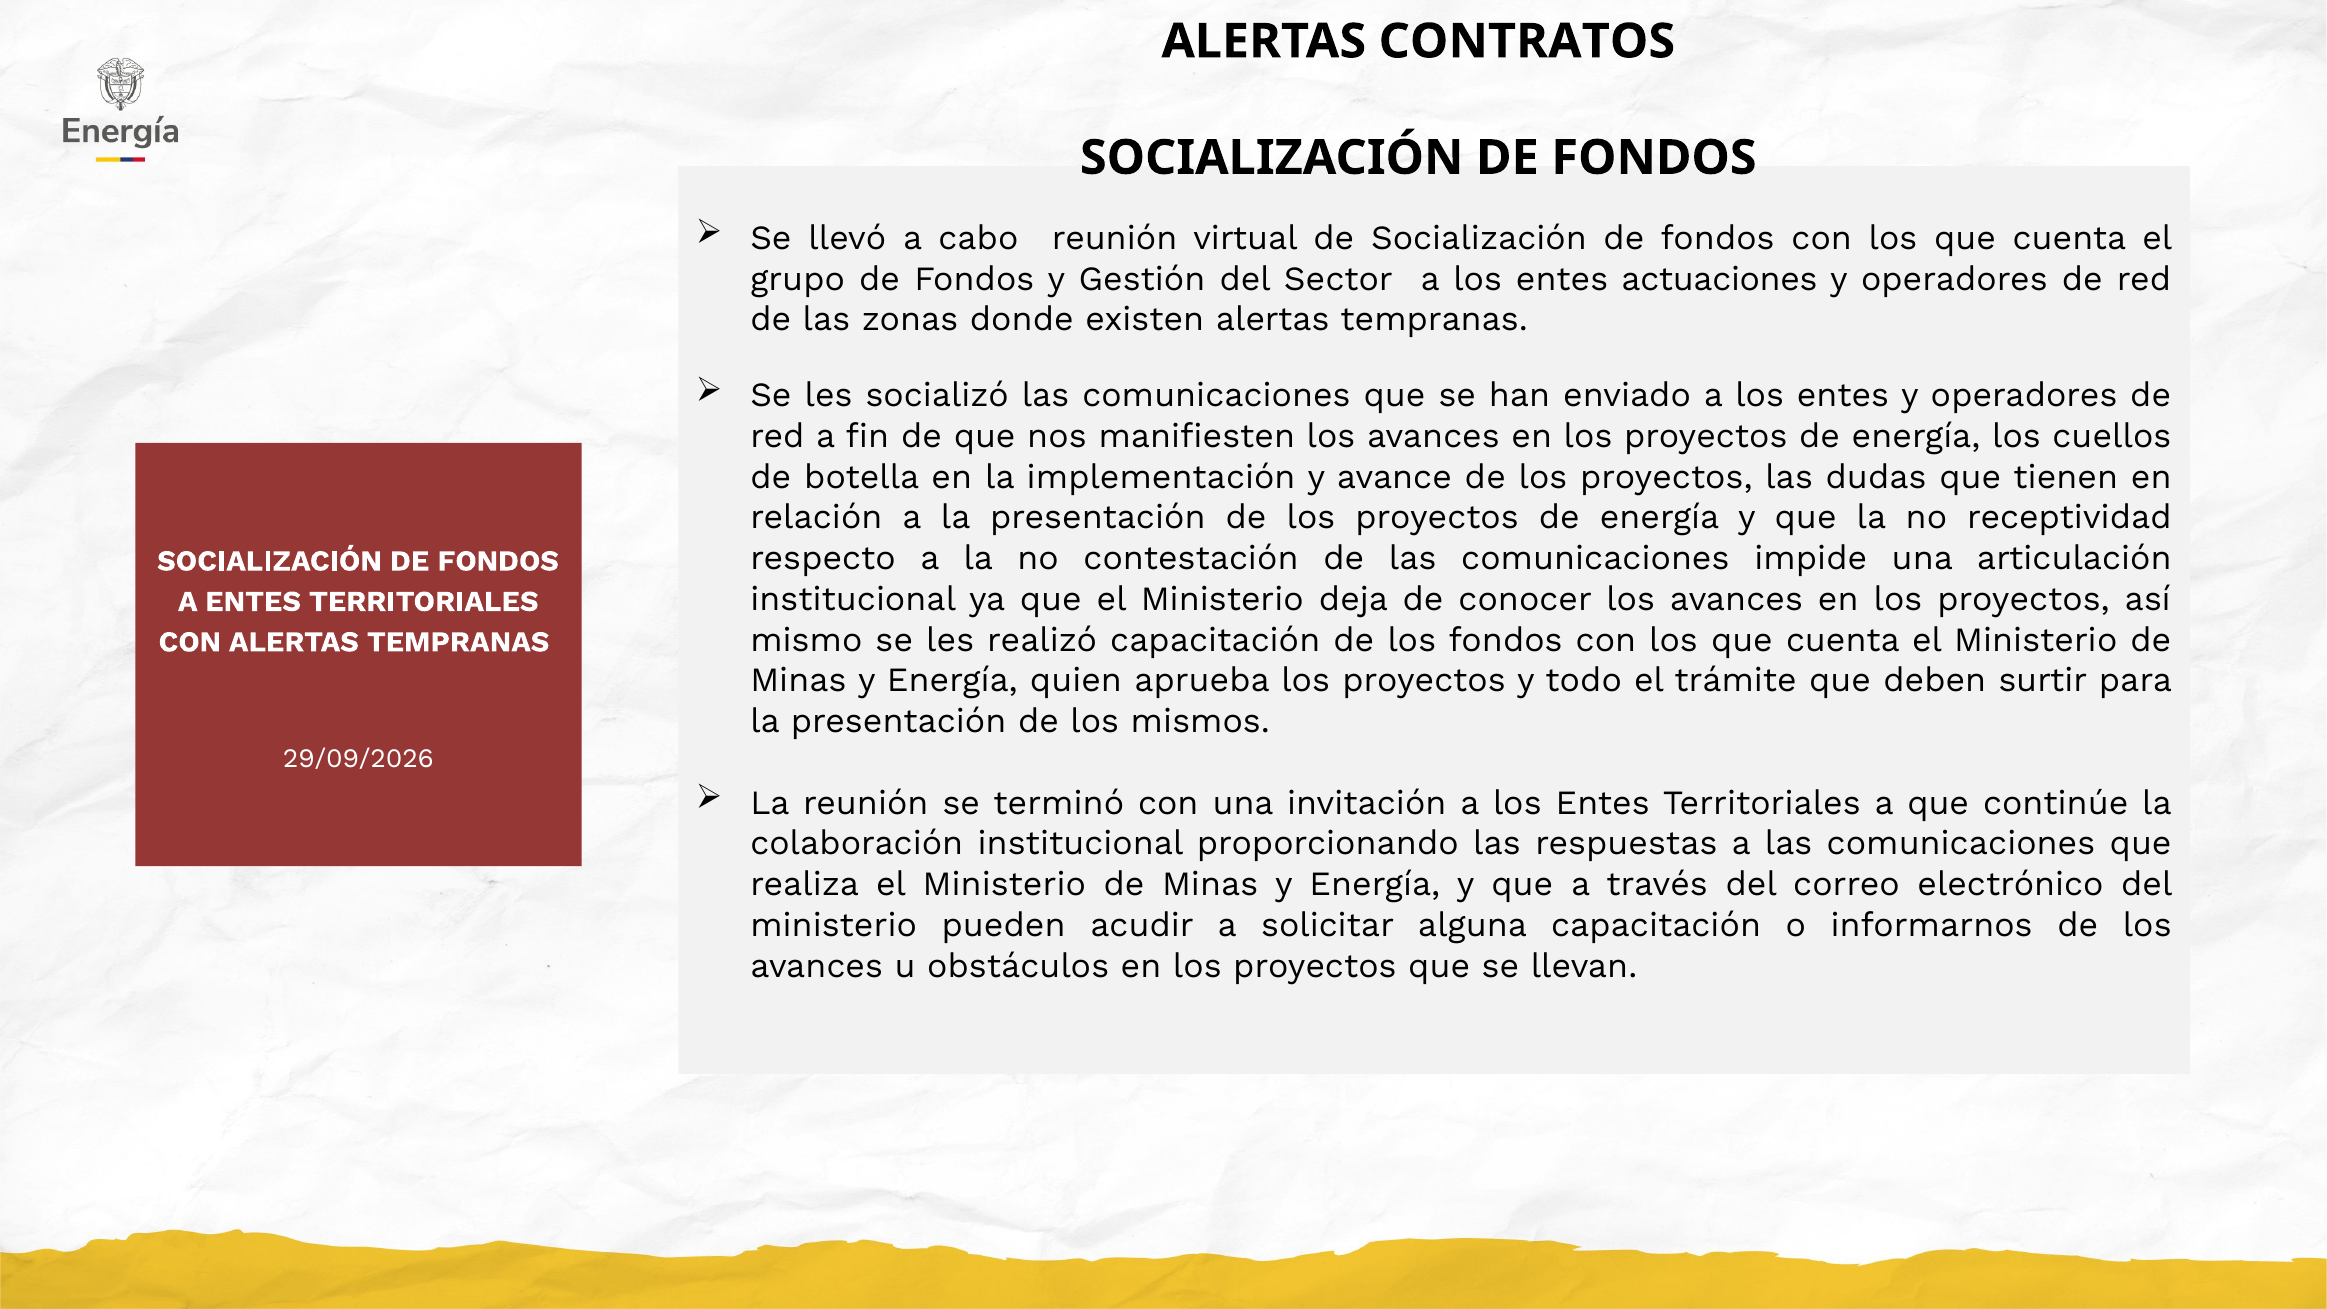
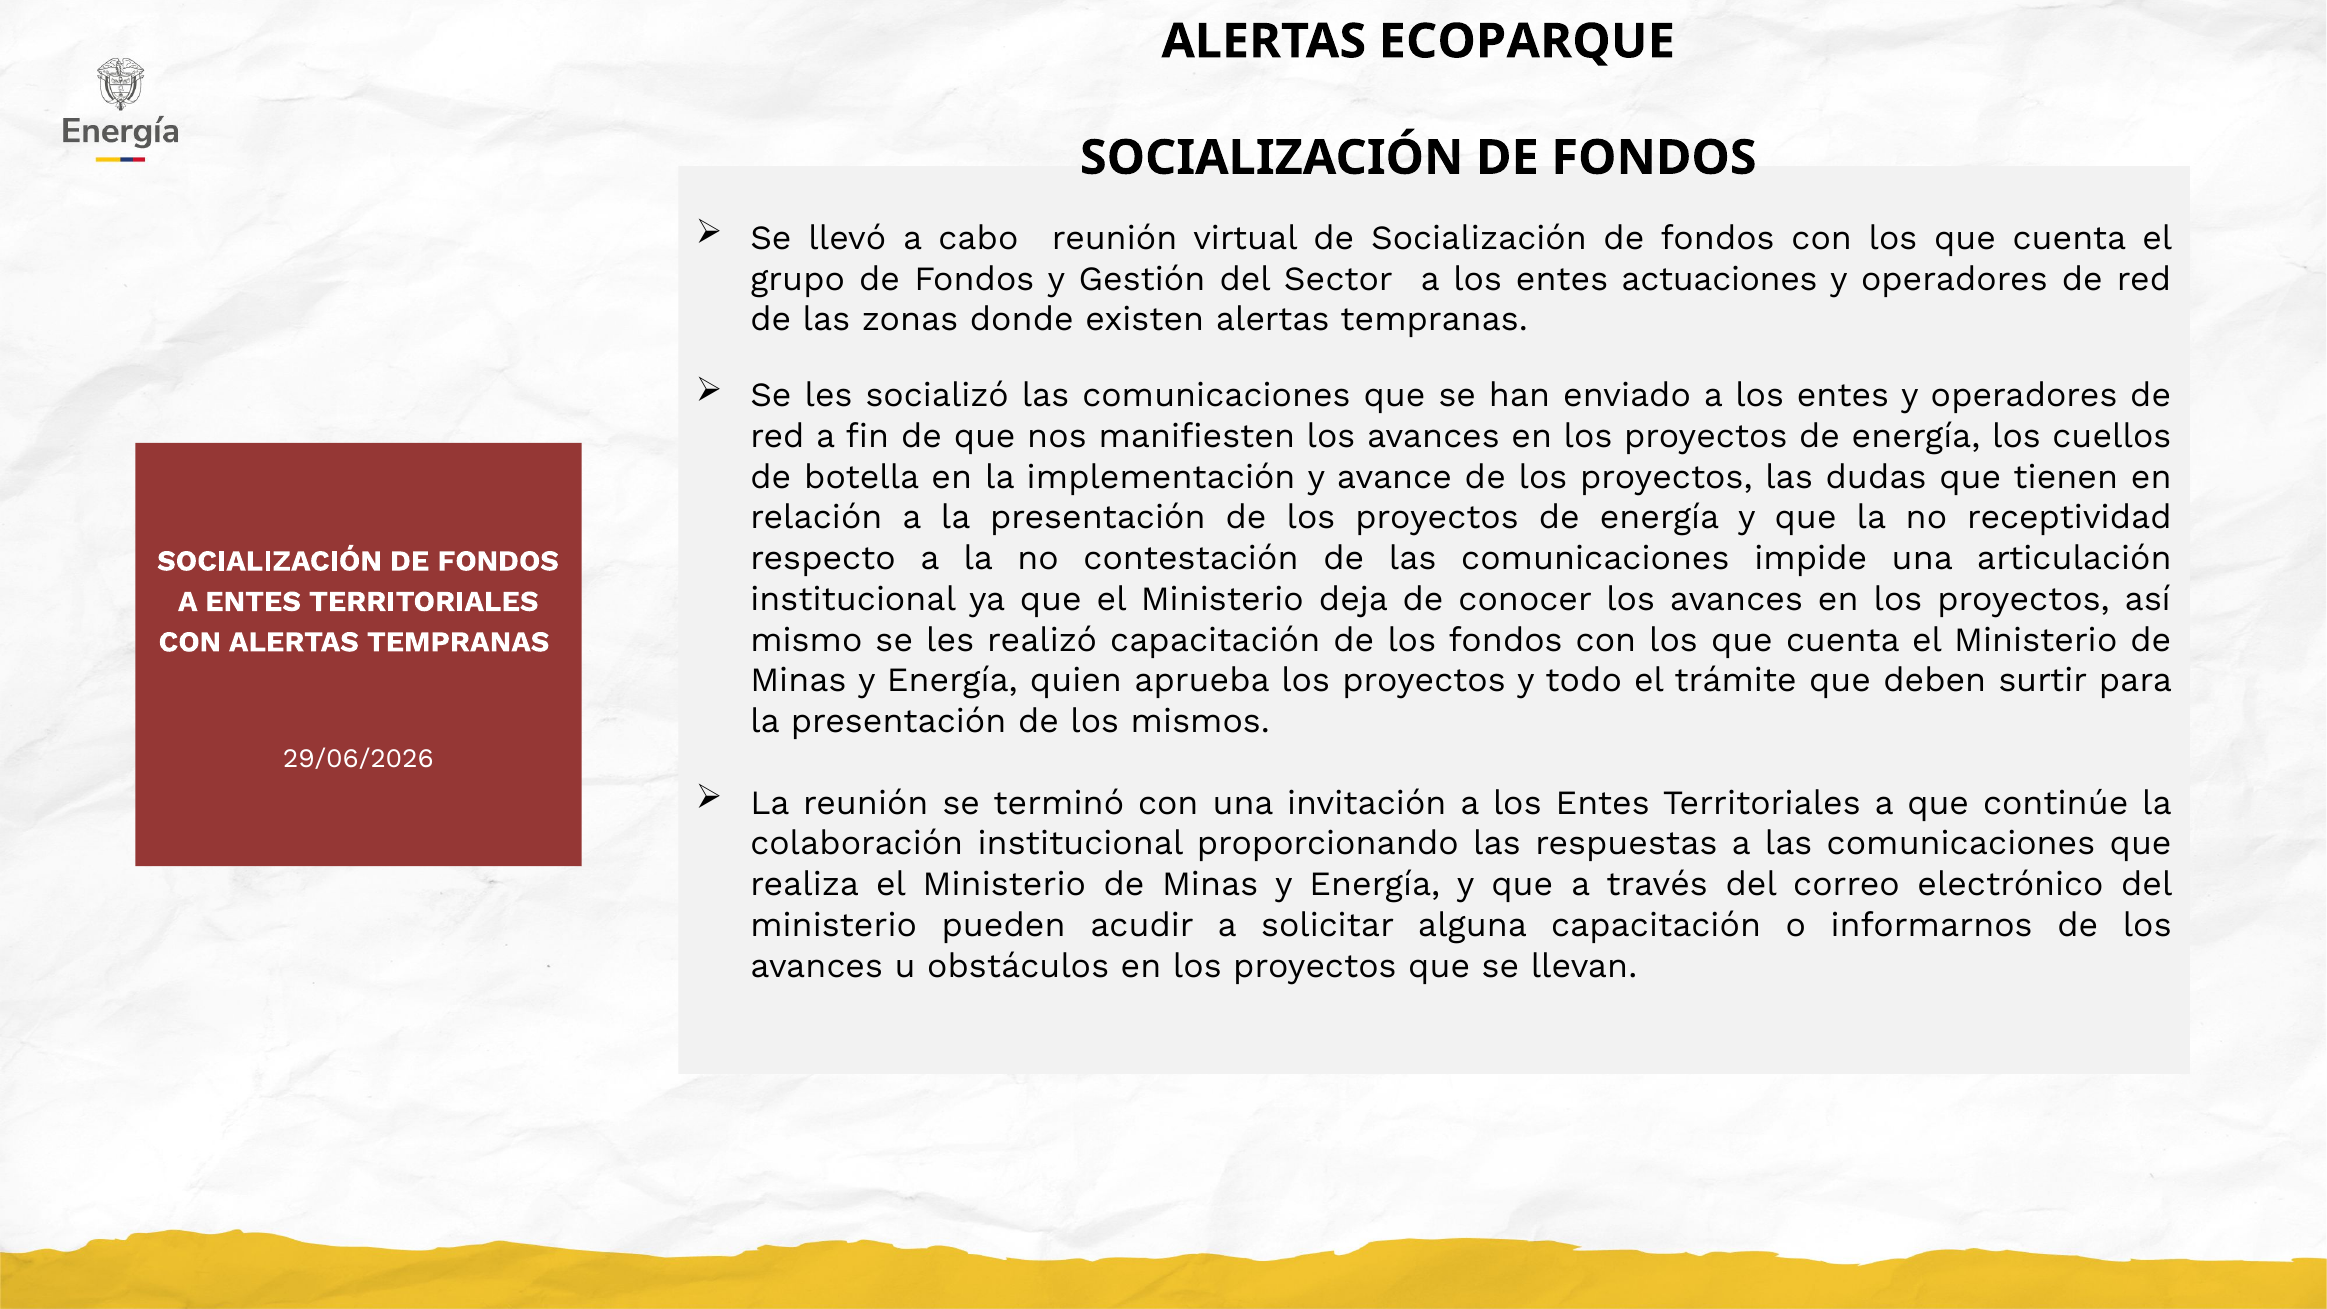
CONTRATOS: CONTRATOS -> ECOPARQUE
29/09/2026: 29/09/2026 -> 29/06/2026
